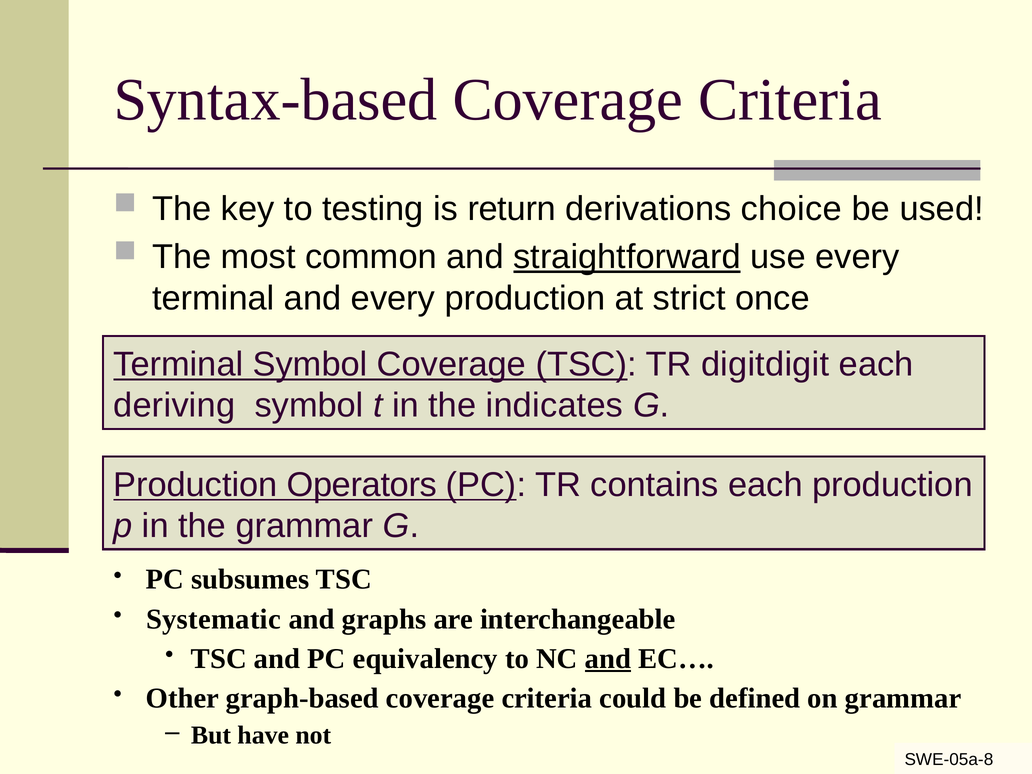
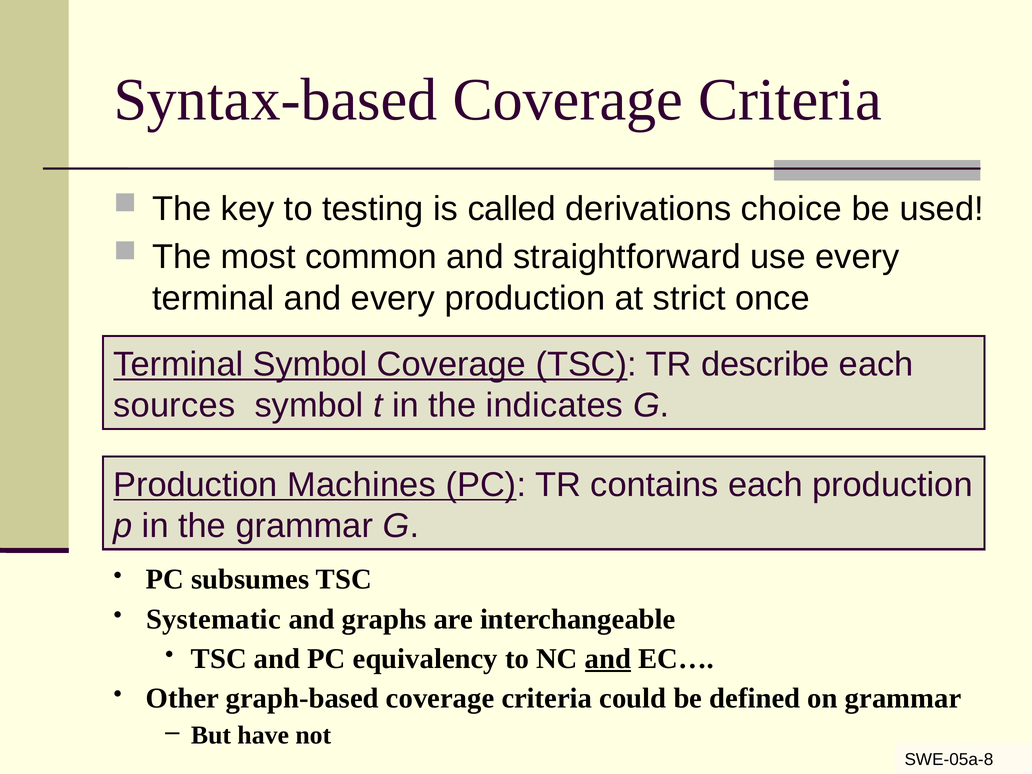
return: return -> called
straightforward underline: present -> none
digitdigit: digitdigit -> describe
deriving: deriving -> sources
Operators: Operators -> Machines
